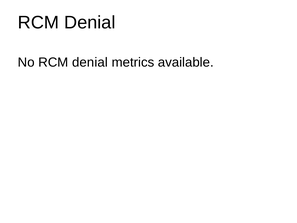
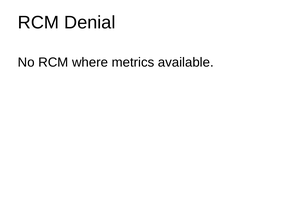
No RCM denial: denial -> where
